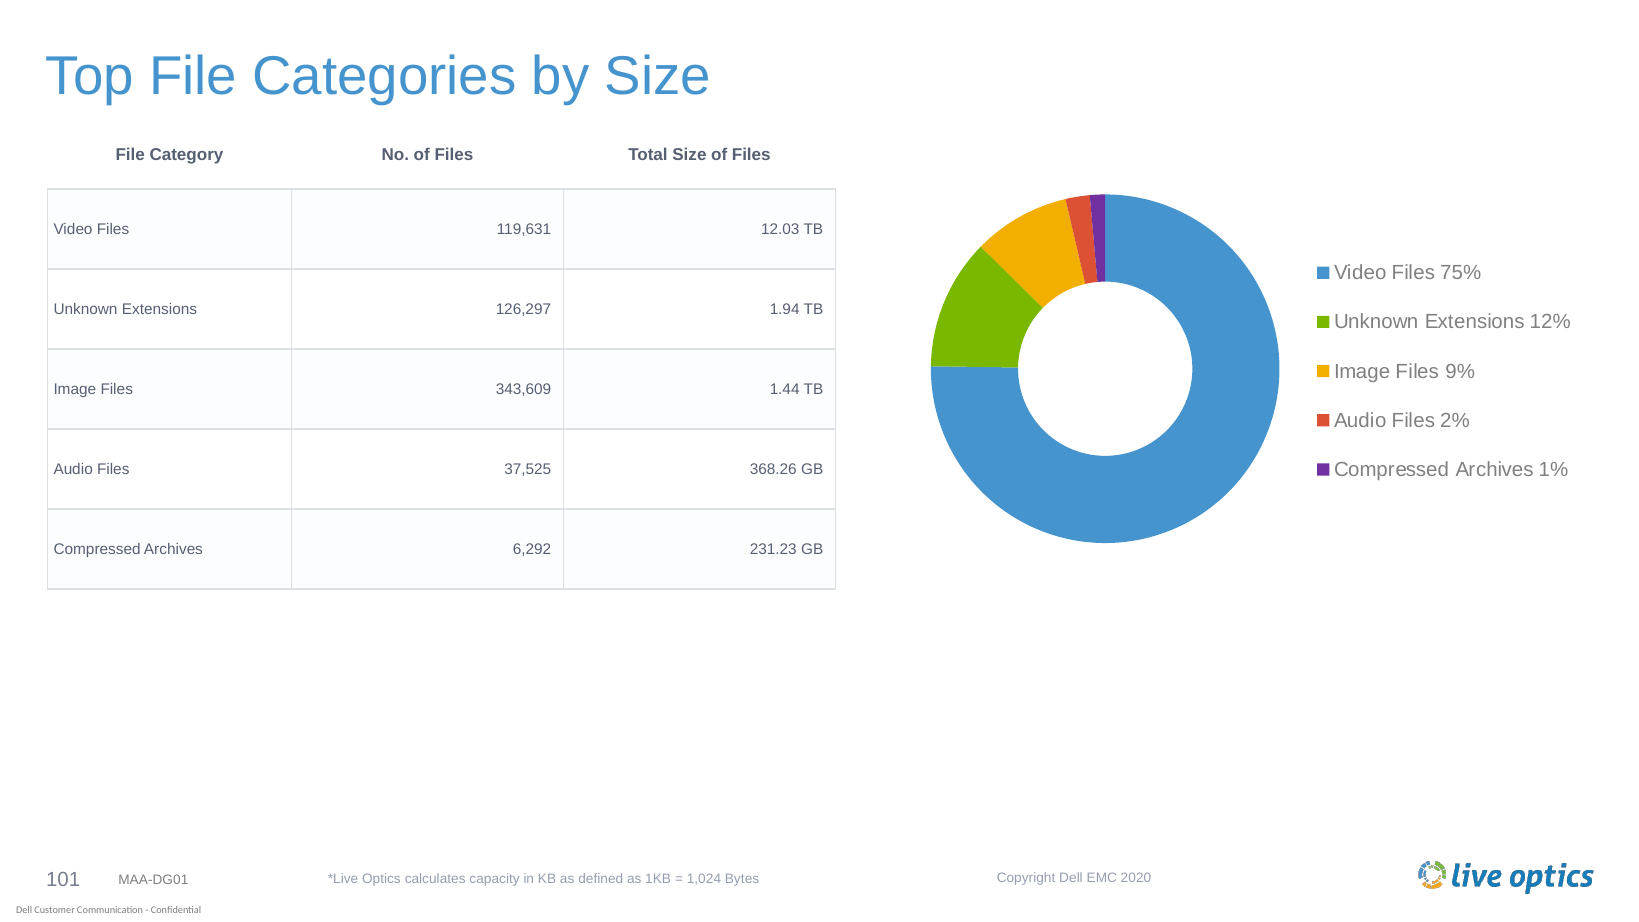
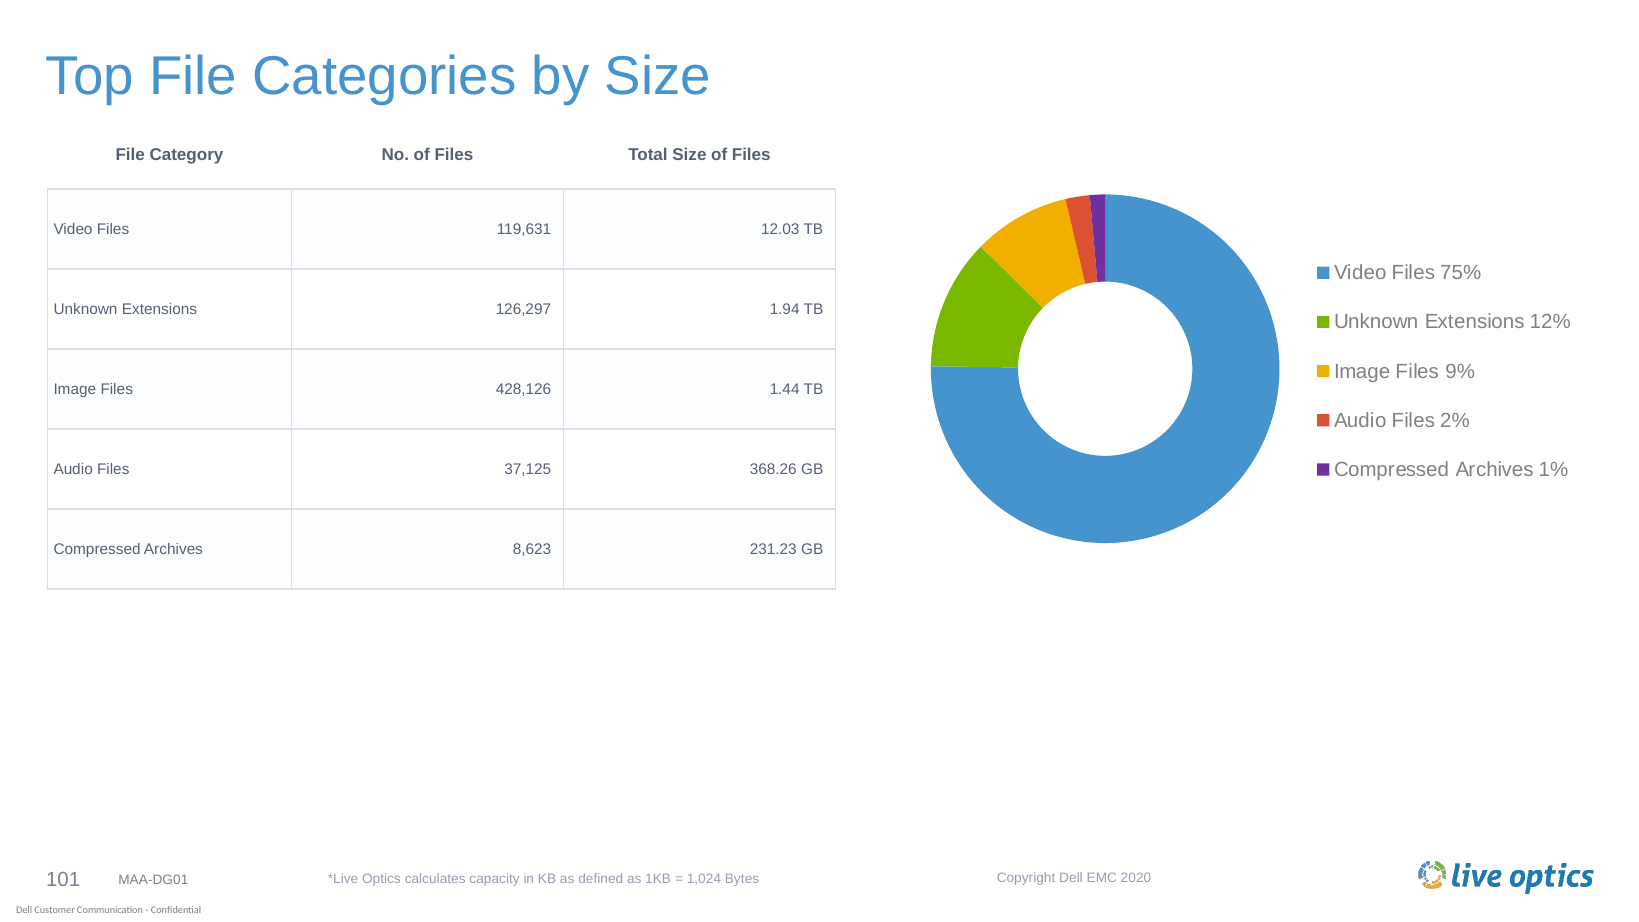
343,609: 343,609 -> 428,126
37,525: 37,525 -> 37,125
6,292: 6,292 -> 8,623
